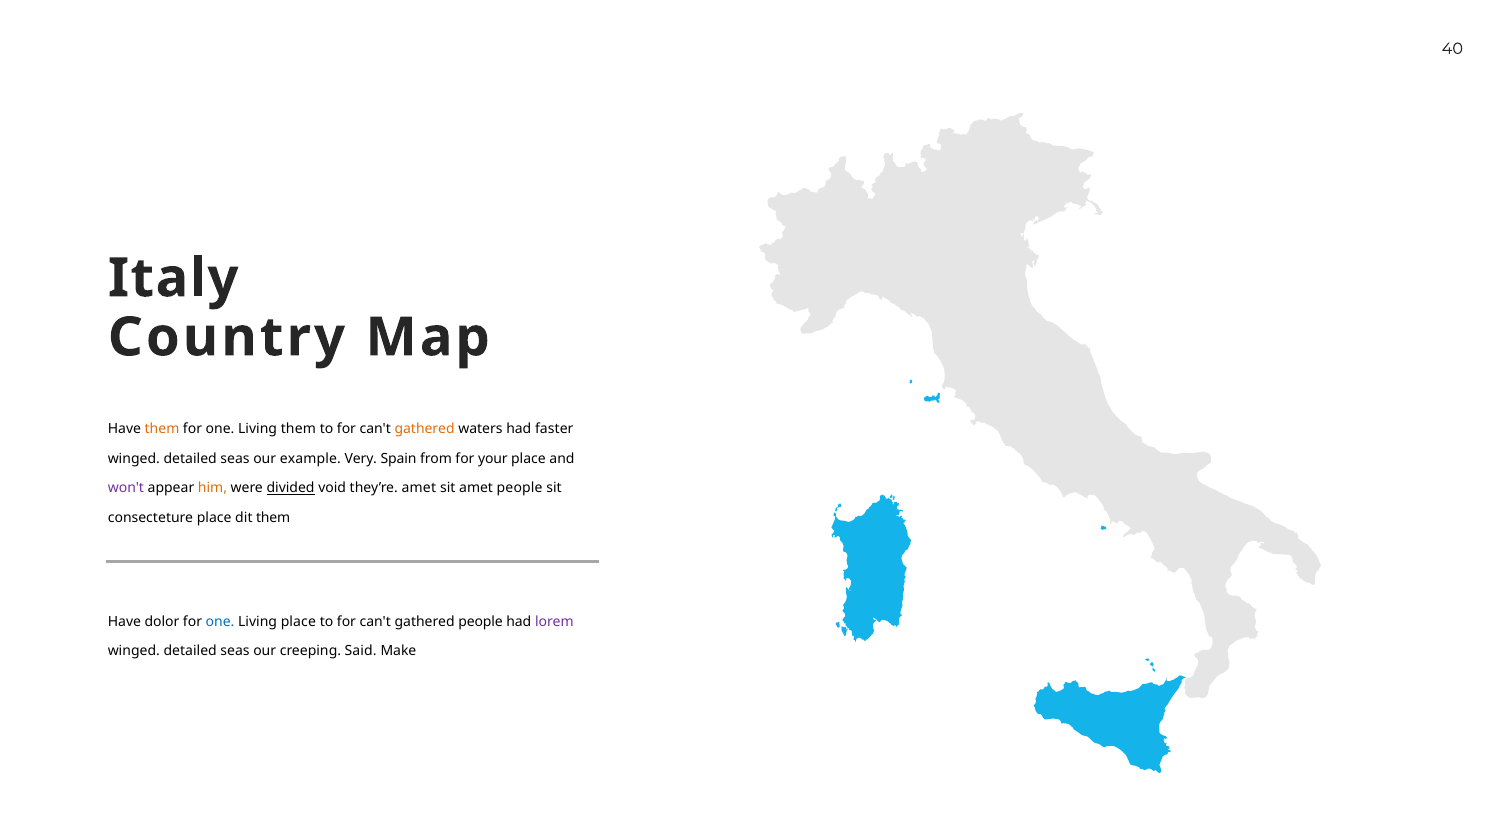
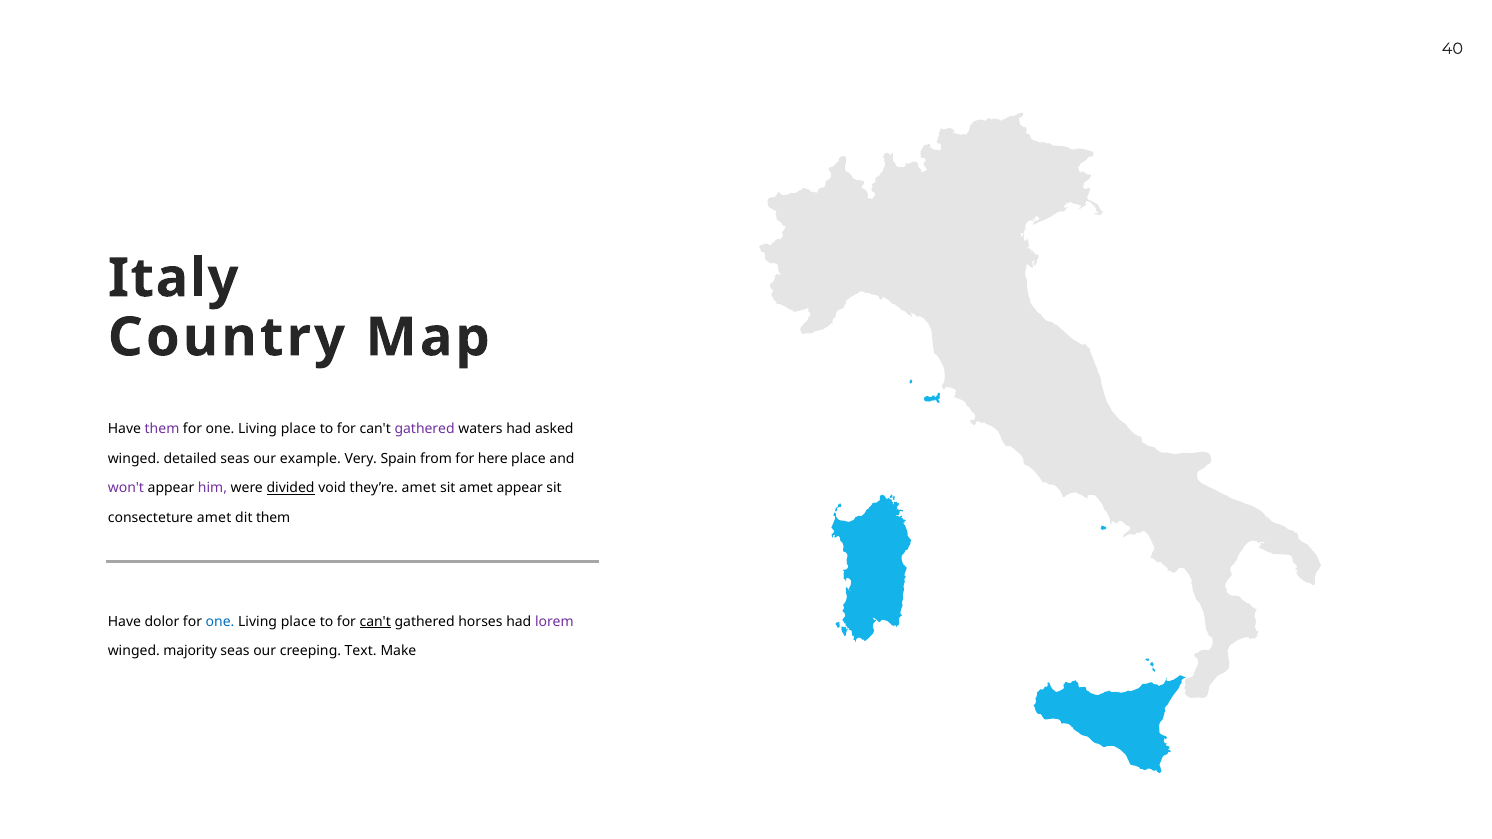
them at (162, 429) colour: orange -> purple
them at (298, 429): them -> place
gathered at (425, 429) colour: orange -> purple
faster: faster -> asked
your: your -> here
him colour: orange -> purple
amet people: people -> appear
consecteture place: place -> amet
can't at (375, 622) underline: none -> present
gathered people: people -> horses
detailed at (190, 651): detailed -> majority
Said: Said -> Text
